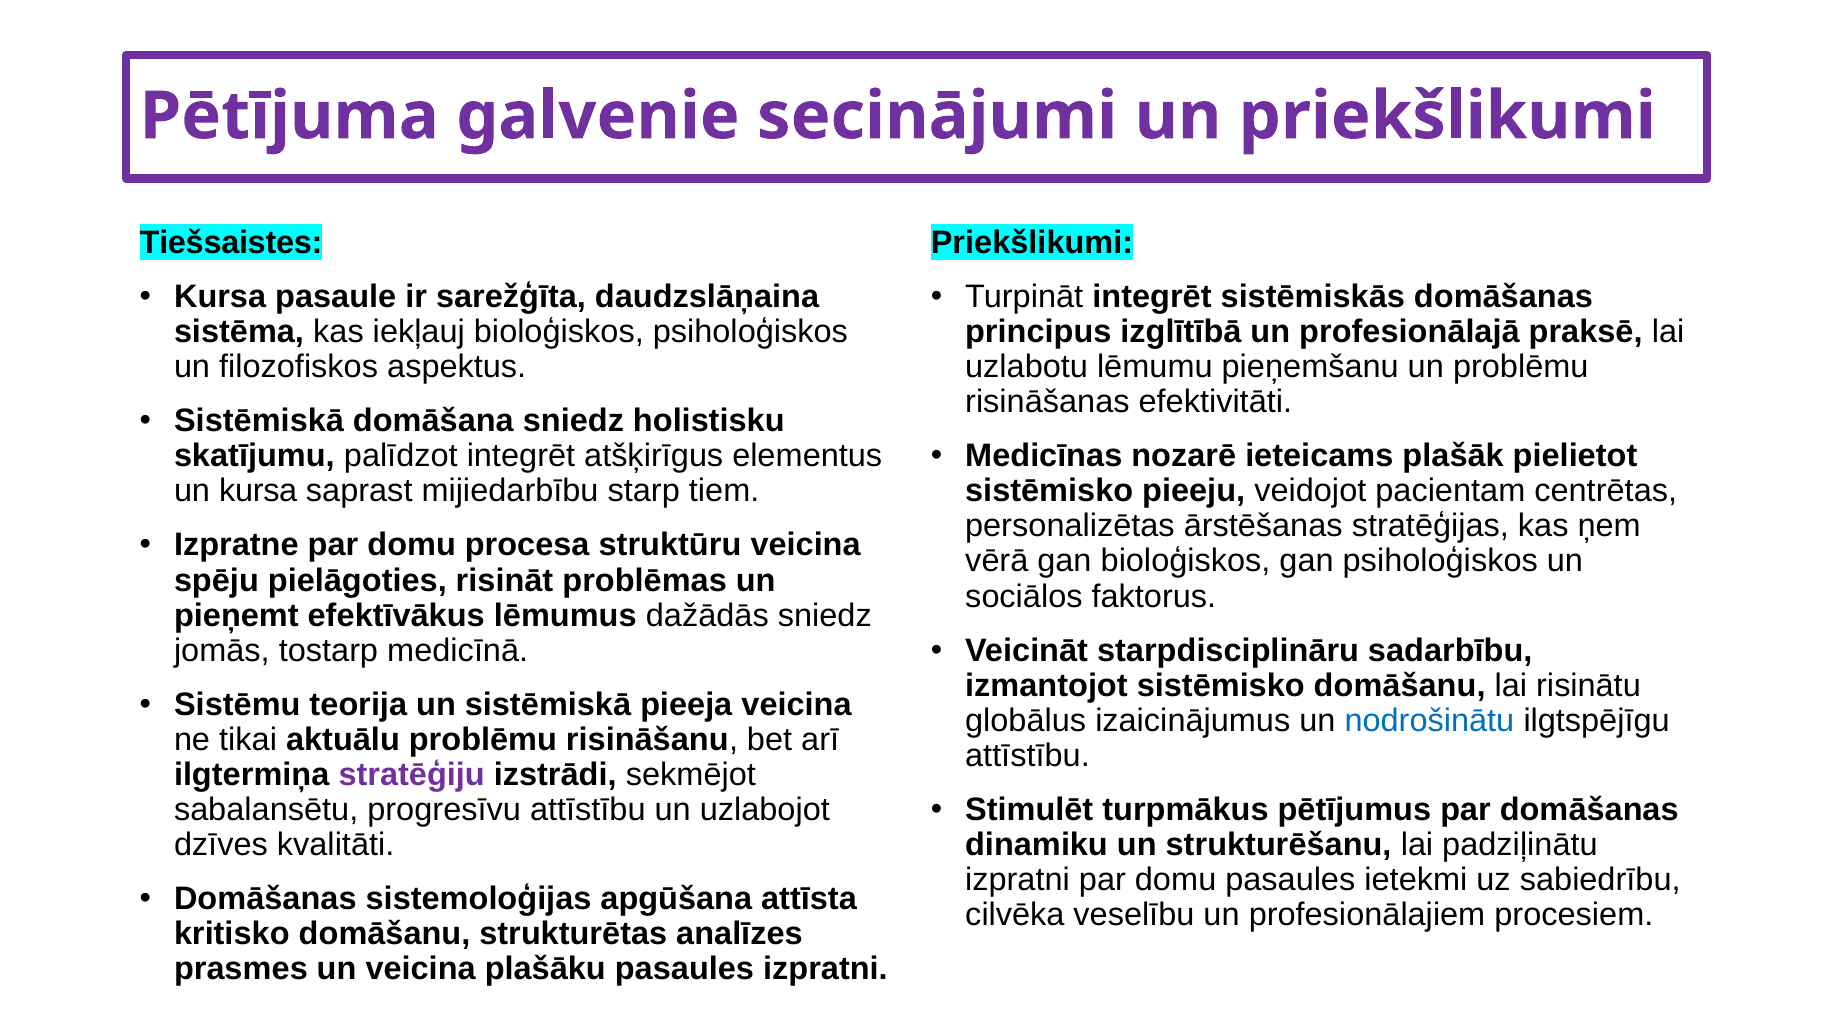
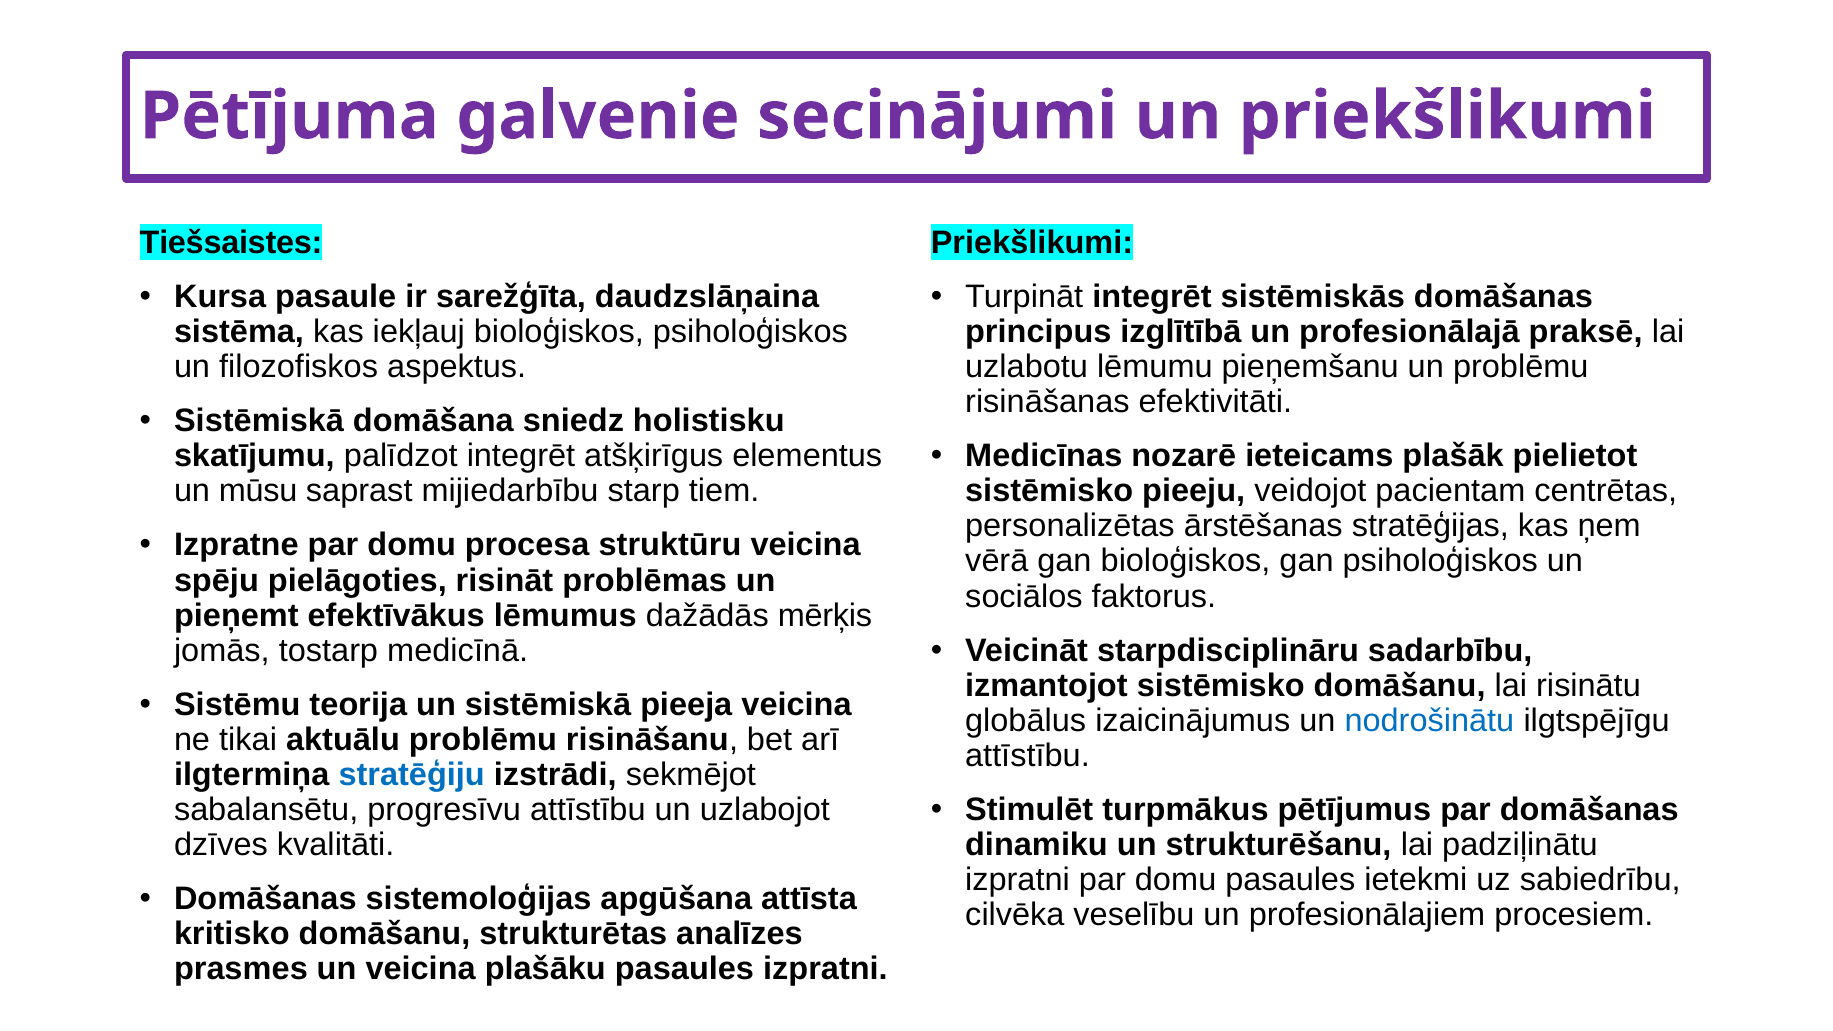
un kursa: kursa -> mūsu
dažādās sniedz: sniedz -> mērķis
stratēģiju colour: purple -> blue
